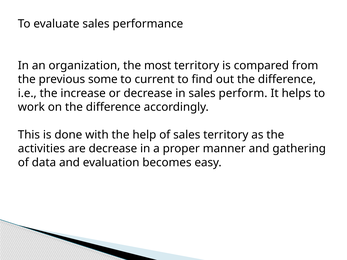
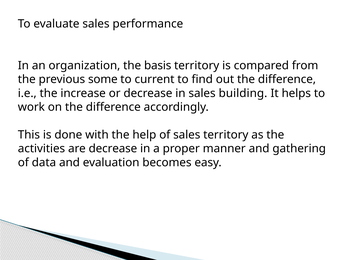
most: most -> basis
perform: perform -> building
